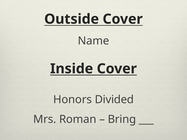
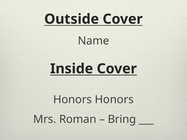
Honors Divided: Divided -> Honors
